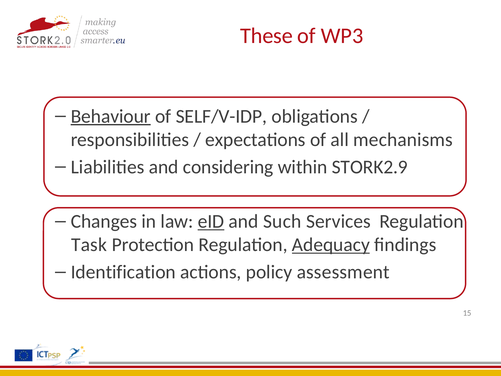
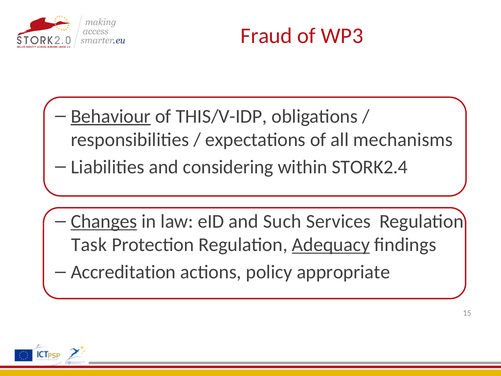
These: These -> Fraud
SELF/V-IDP: SELF/V-IDP -> THIS/V-IDP
STORK2.9: STORK2.9 -> STORK2.4
Changes underline: none -> present
eID underline: present -> none
Identification: Identification -> Accreditation
assessment: assessment -> appropriate
